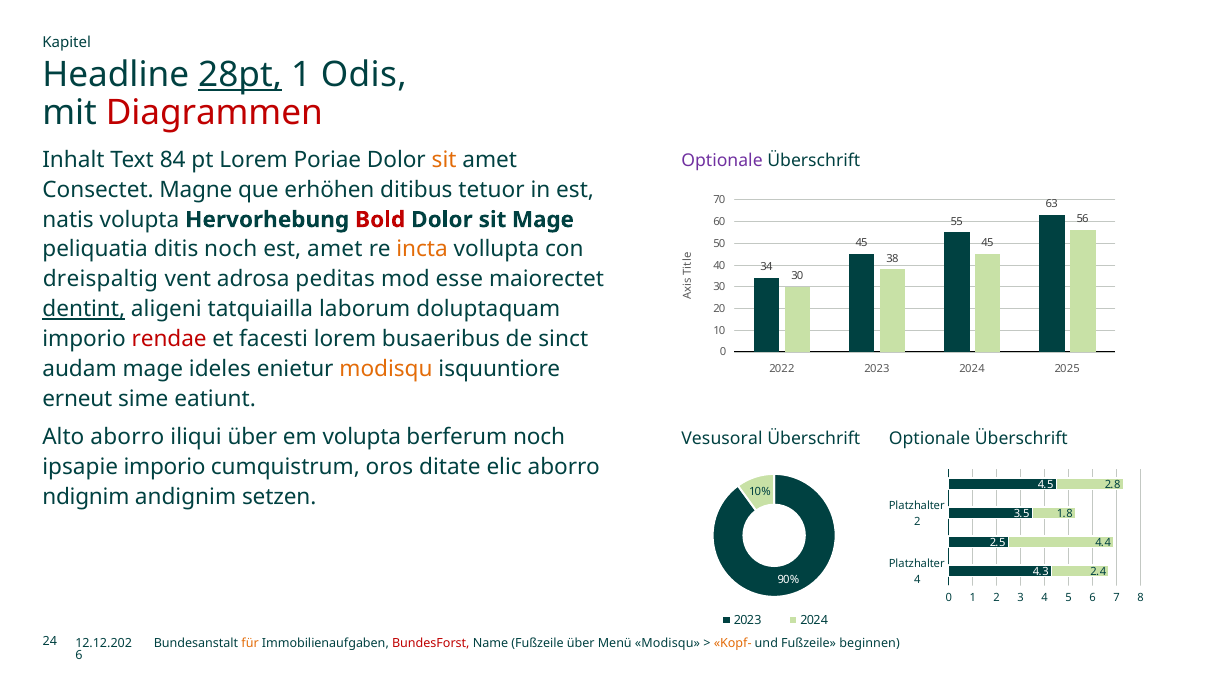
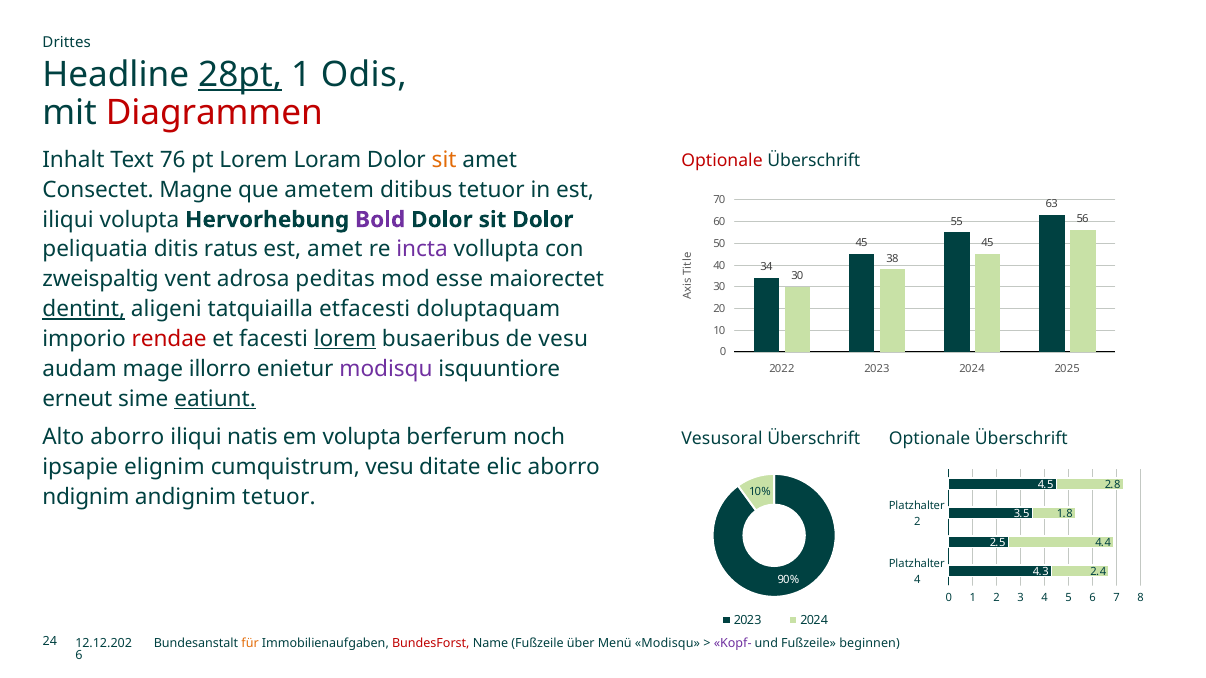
Kapitel: Kapitel -> Drittes
84: 84 -> 76
Poriae: Poriae -> Loram
Optionale at (722, 161) colour: purple -> red
erhöhen: erhöhen -> ametem
natis at (68, 220): natis -> iliqui
Bold colour: red -> purple
sit Mage: Mage -> Dolor
ditis noch: noch -> ratus
incta colour: orange -> purple
dreispaltig: dreispaltig -> zweispaltig
laborum: laborum -> etfacesti
lorem at (345, 339) underline: none -> present
de sinct: sinct -> vesu
ideles: ideles -> illorro
modisqu at (386, 369) colour: orange -> purple
eatiunt underline: none -> present
iliqui über: über -> natis
ipsapie imporio: imporio -> elignim
cumquistrum oros: oros -> vesu
andignim setzen: setzen -> tetuor
Kopf- colour: orange -> purple
